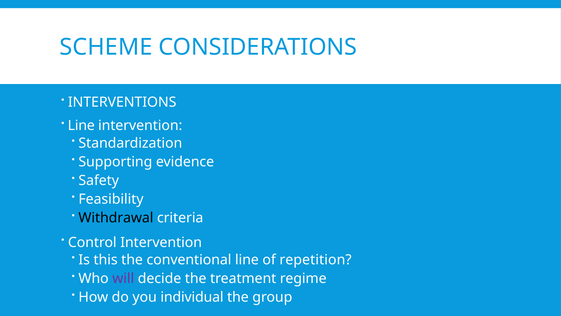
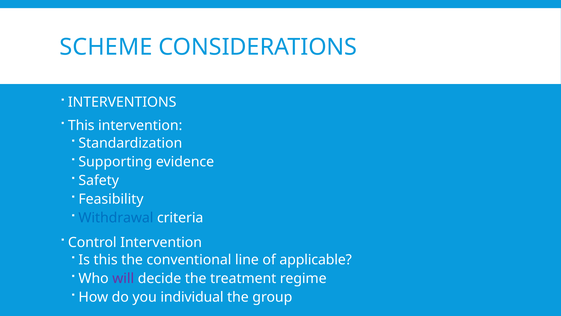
Line at (81, 125): Line -> This
Withdrawal colour: black -> blue
repetition: repetition -> applicable
